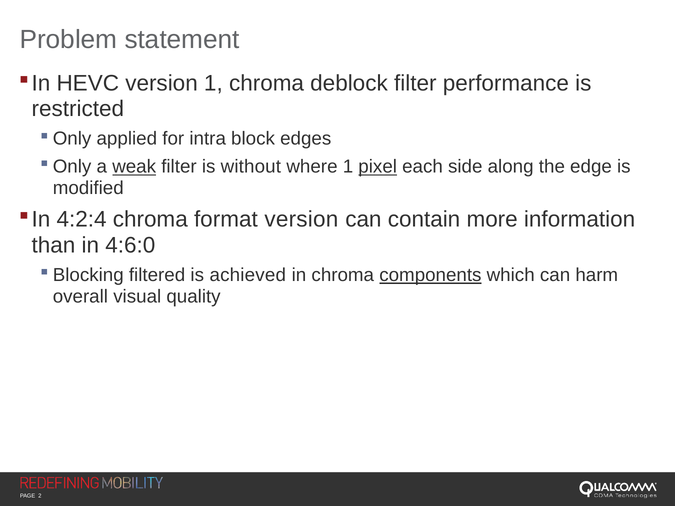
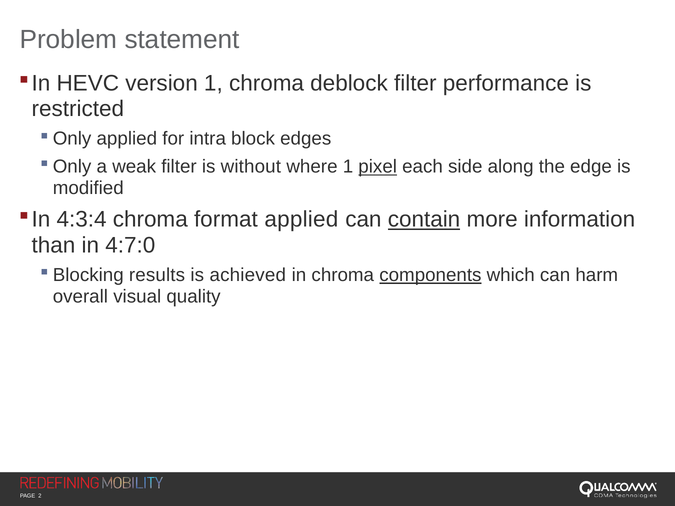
weak underline: present -> none
4:2:4: 4:2:4 -> 4:3:4
format version: version -> applied
contain underline: none -> present
4:6:0: 4:6:0 -> 4:7:0
filtered: filtered -> results
